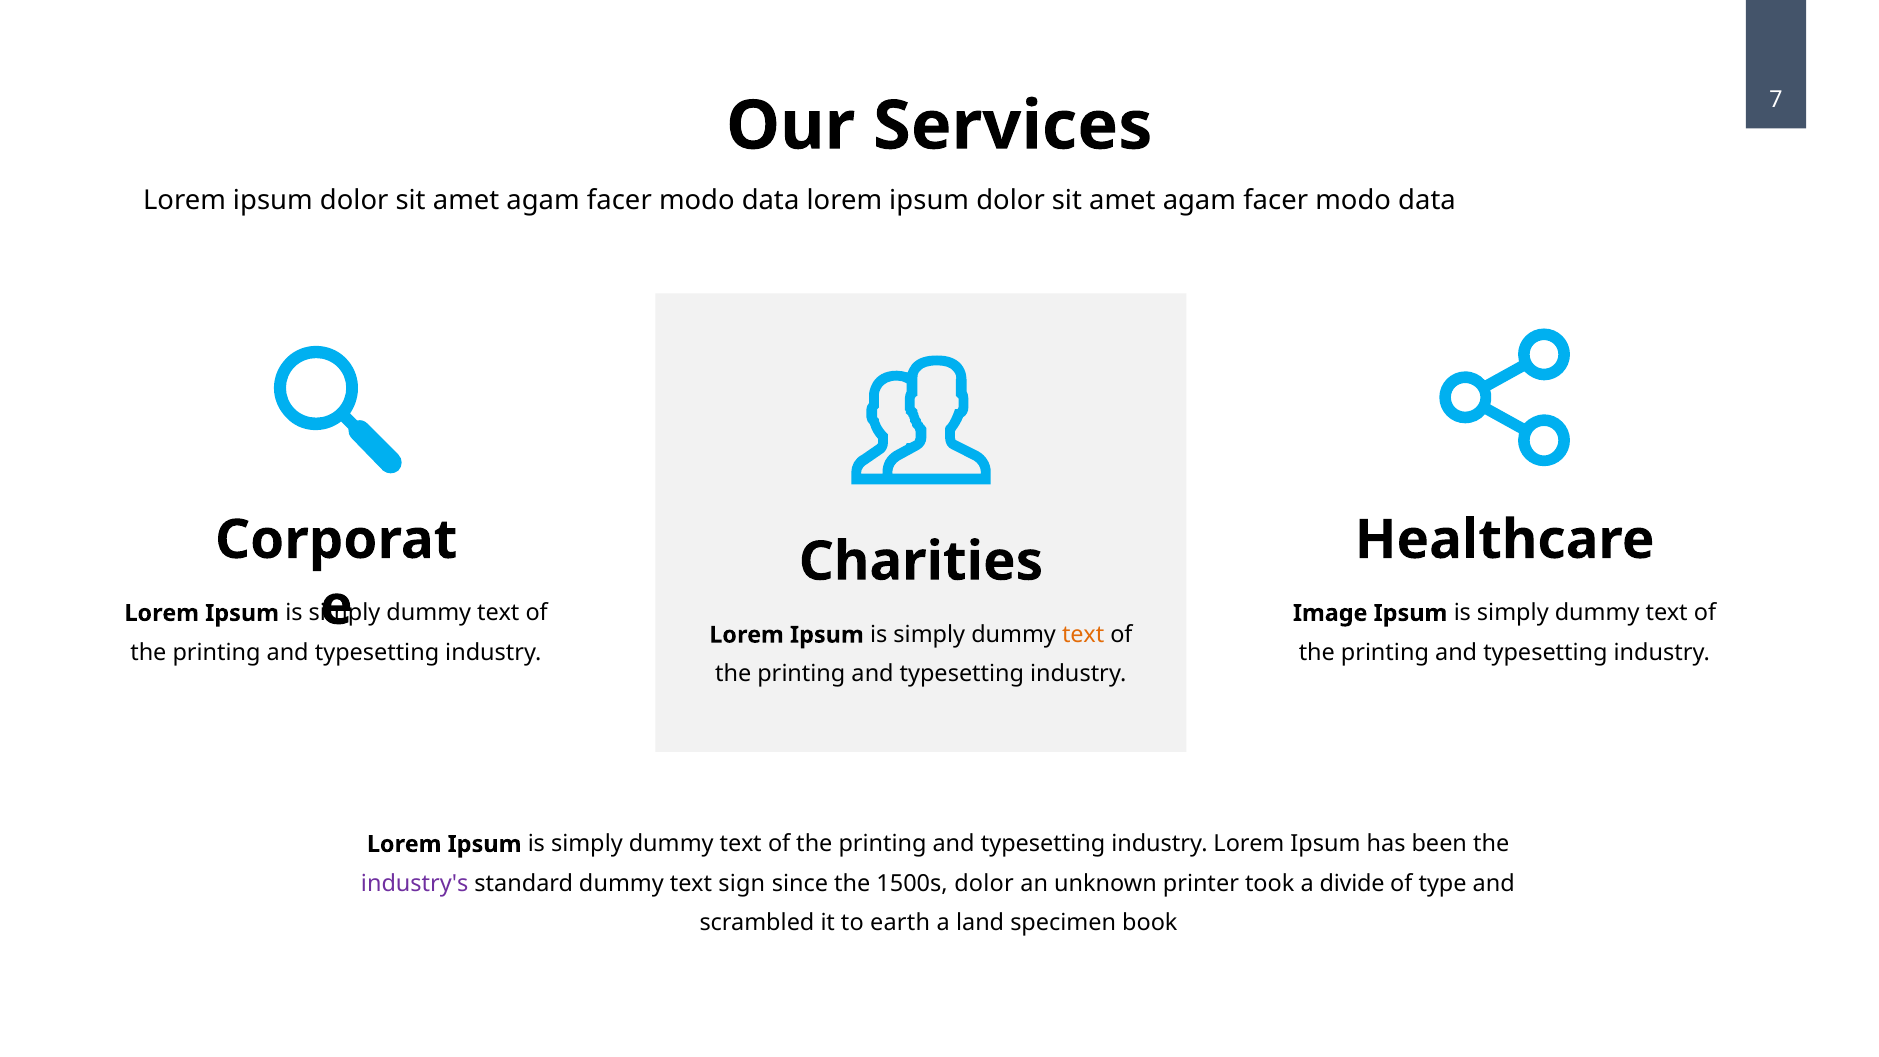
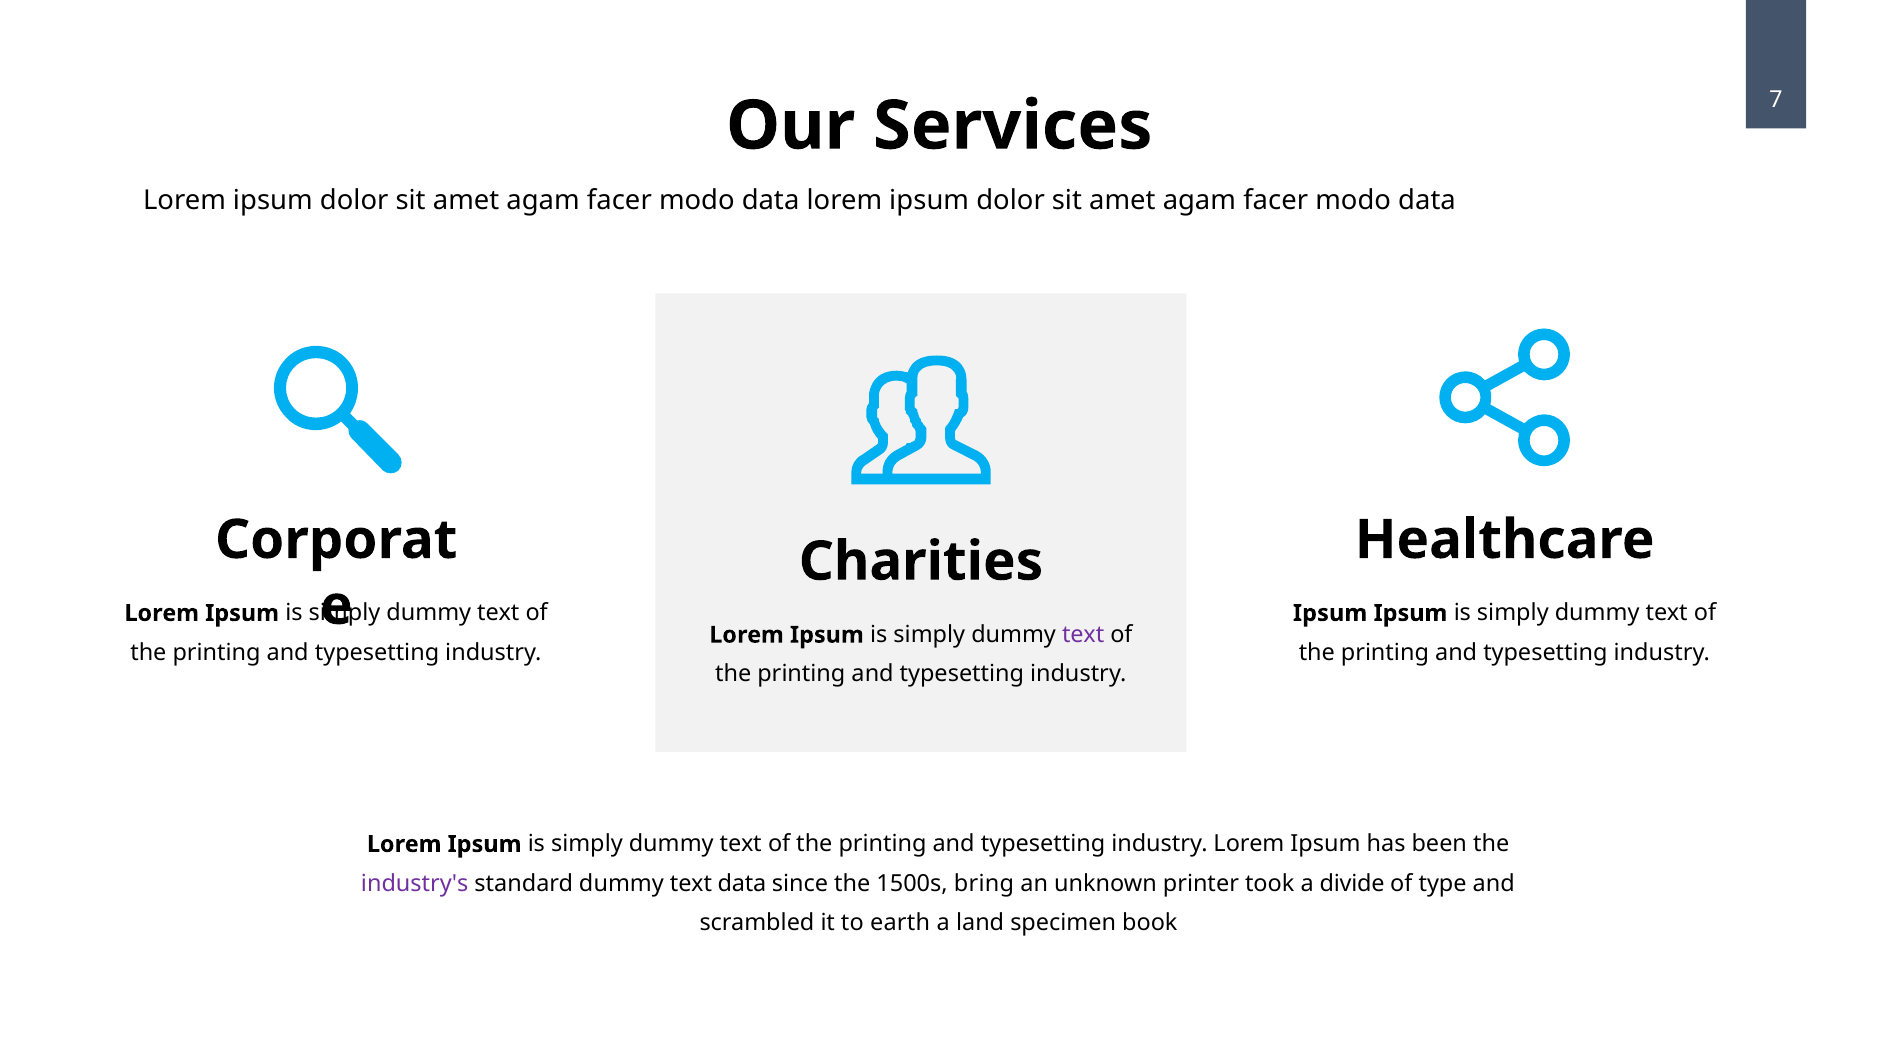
Image at (1330, 613): Image -> Ipsum
text at (1083, 635) colour: orange -> purple
text sign: sign -> data
1500s dolor: dolor -> bring
